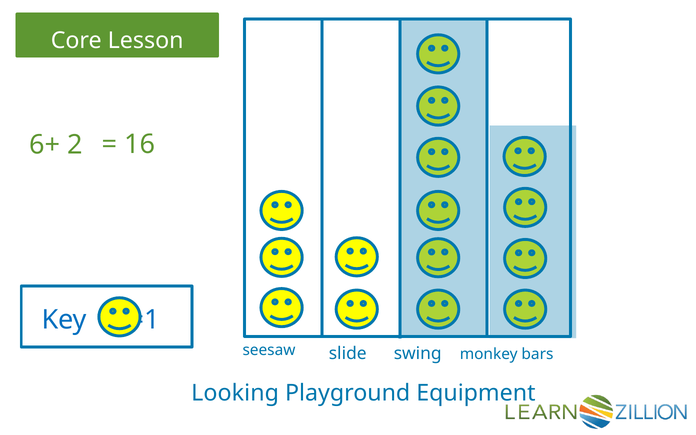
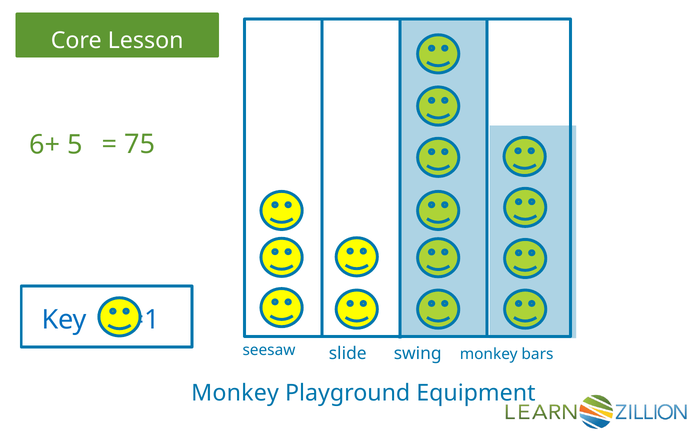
2: 2 -> 5
16: 16 -> 75
Looking at (235, 393): Looking -> Monkey
